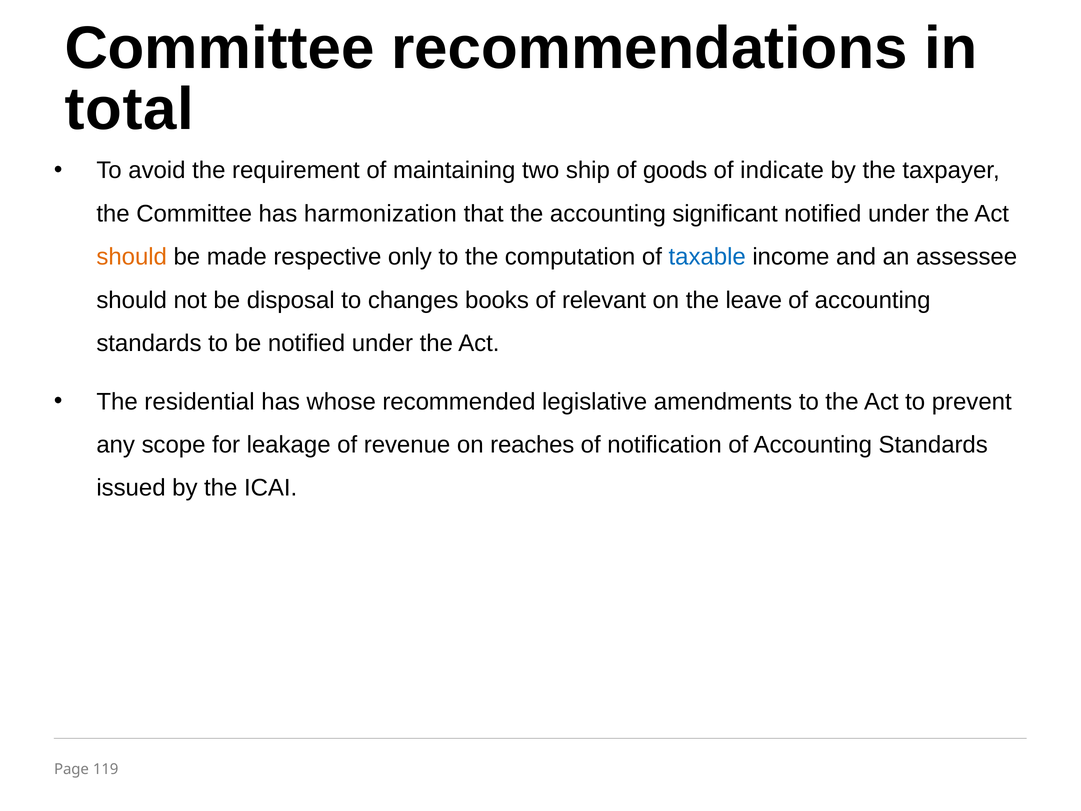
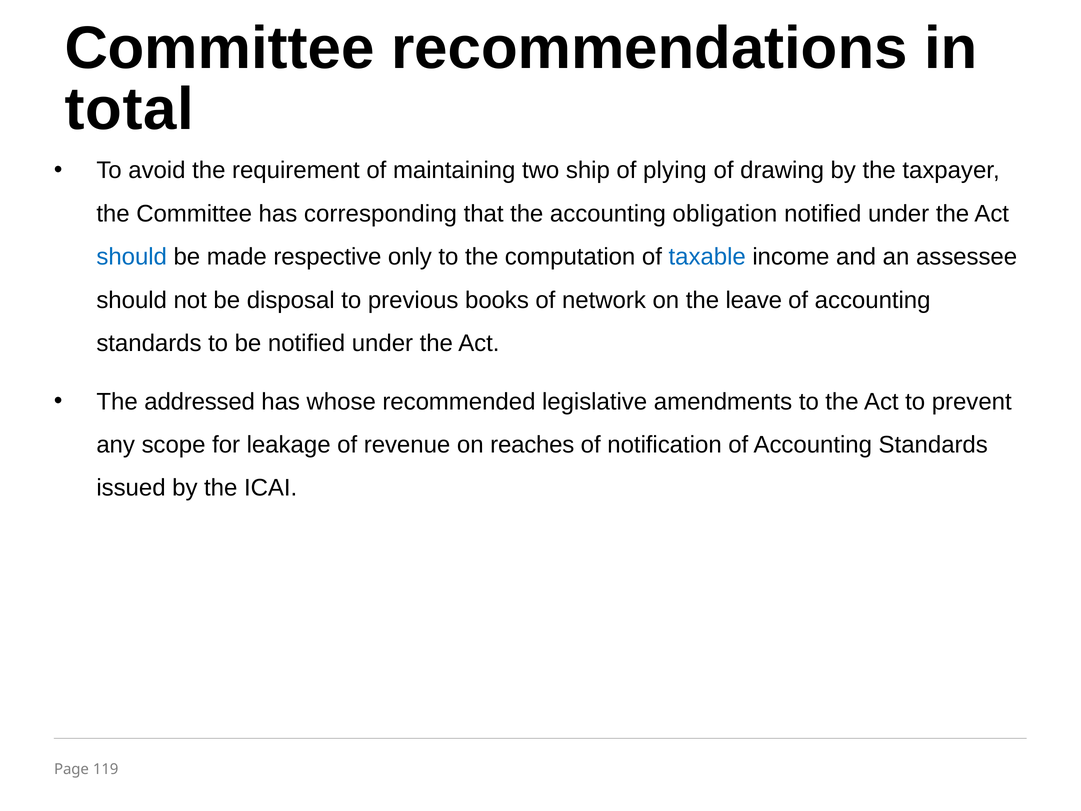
goods: goods -> plying
indicate: indicate -> drawing
harmonization: harmonization -> corresponding
significant: significant -> obligation
should at (132, 257) colour: orange -> blue
changes: changes -> previous
relevant: relevant -> network
residential: residential -> addressed
